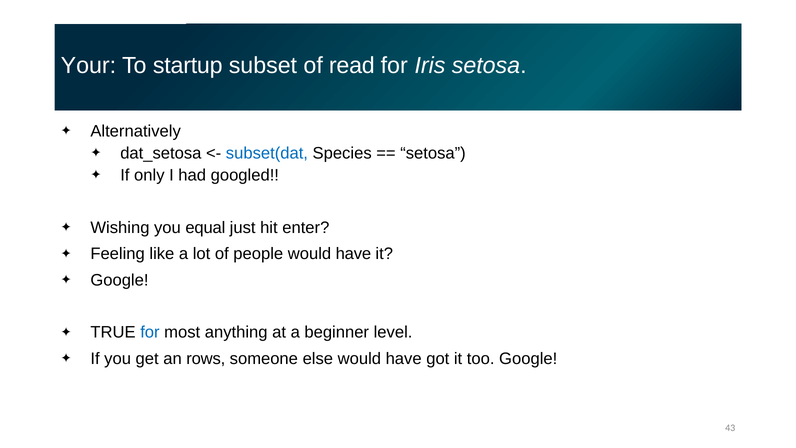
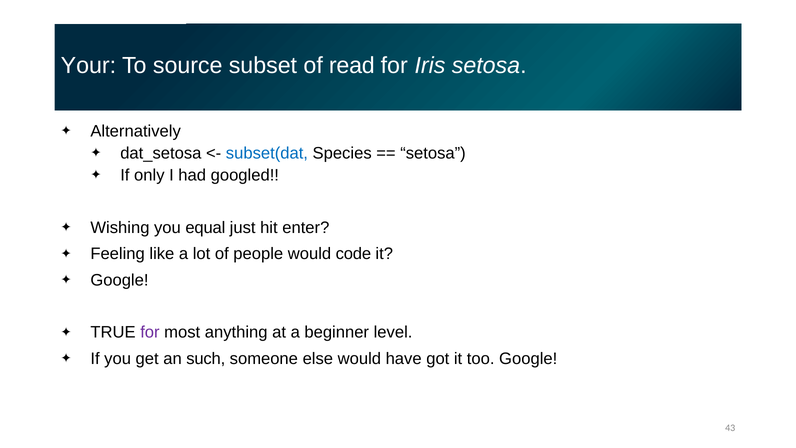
startup: startup -> source
people would have: have -> code
for at (150, 332) colour: blue -> purple
rows: rows -> such
